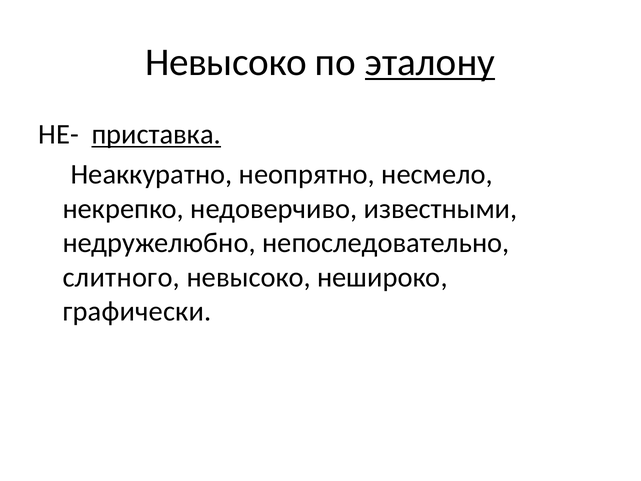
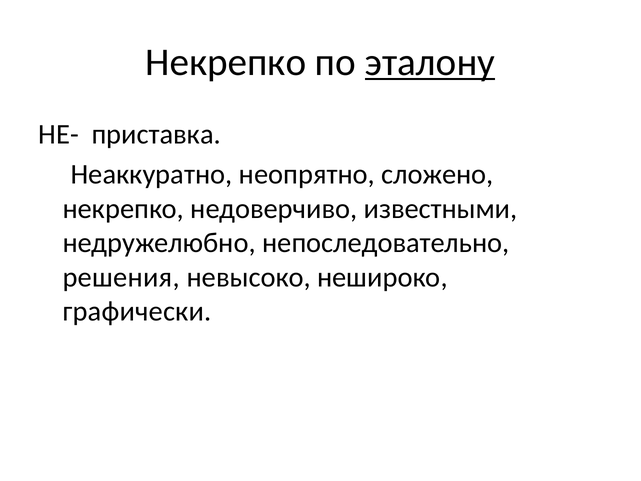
Невысоко at (226, 62): Невысоко -> Некрепко
приставка underline: present -> none
несмело: несмело -> сложено
слитного: слитного -> решения
